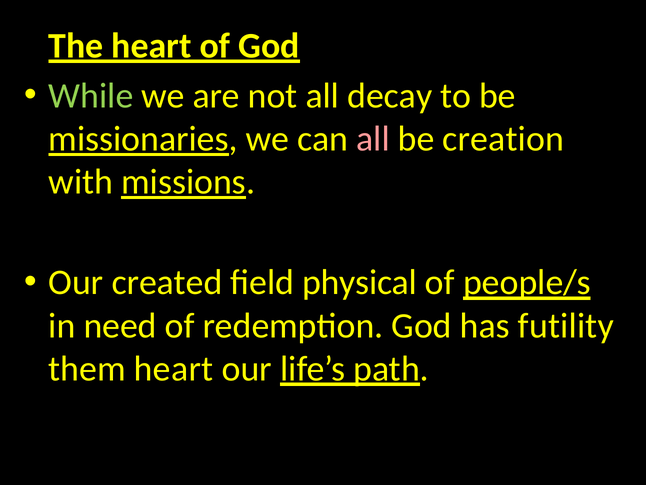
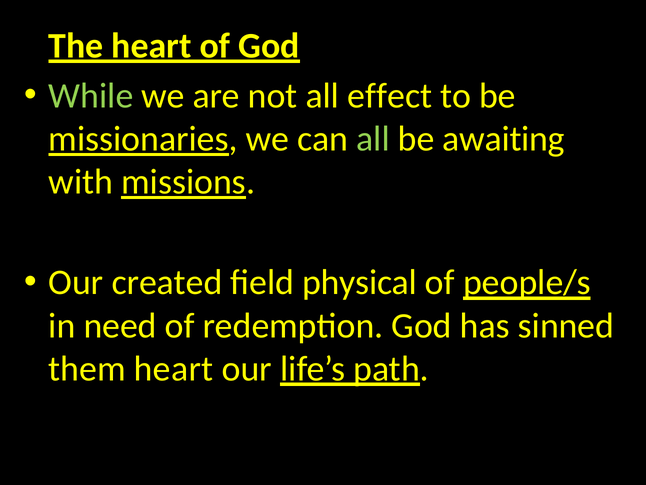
decay: decay -> effect
all at (373, 139) colour: pink -> light green
creation: creation -> awaiting
futility: futility -> sinned
